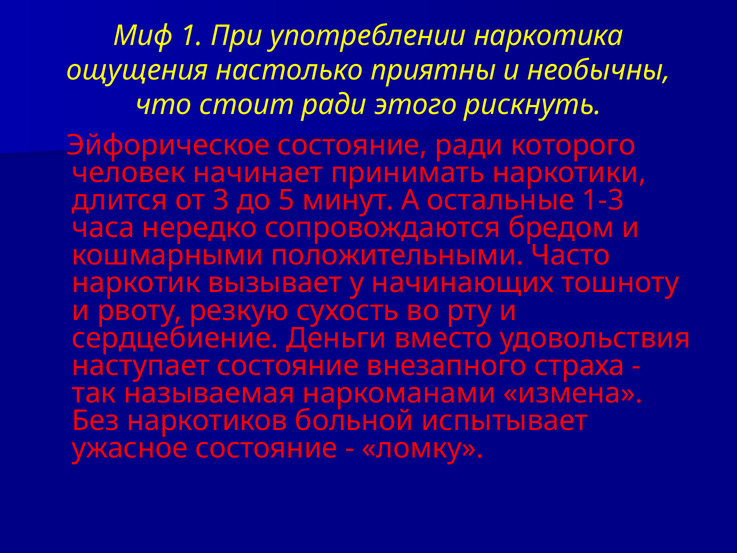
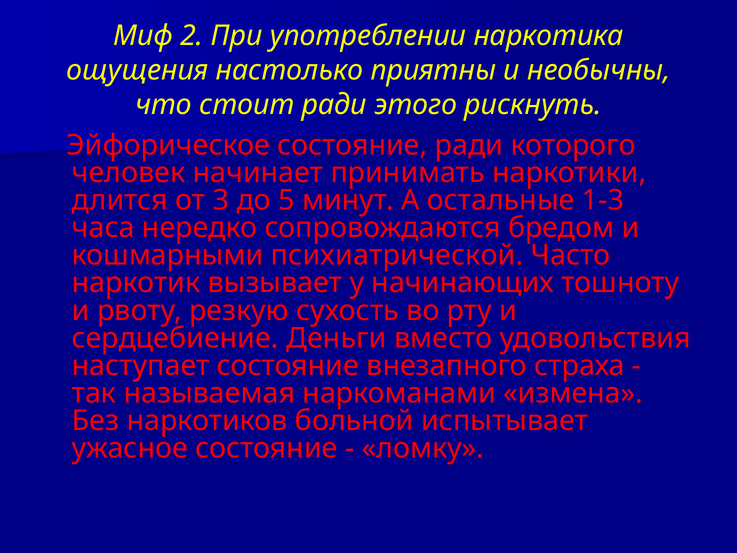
1: 1 -> 2
положительными: положительными -> психиатрической
